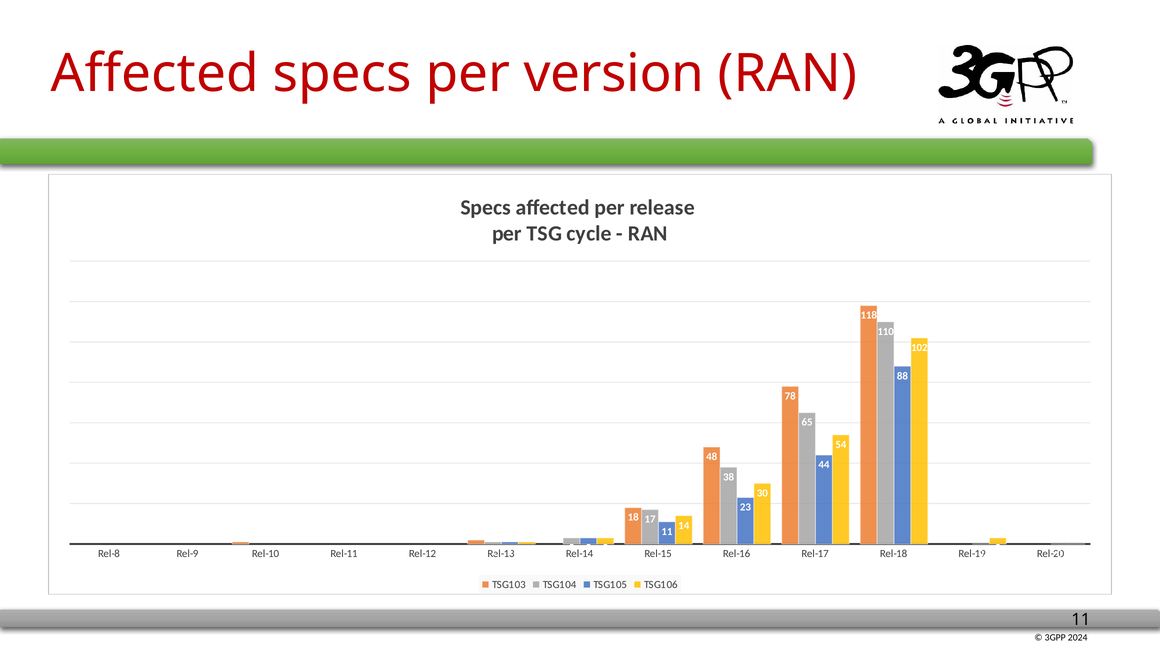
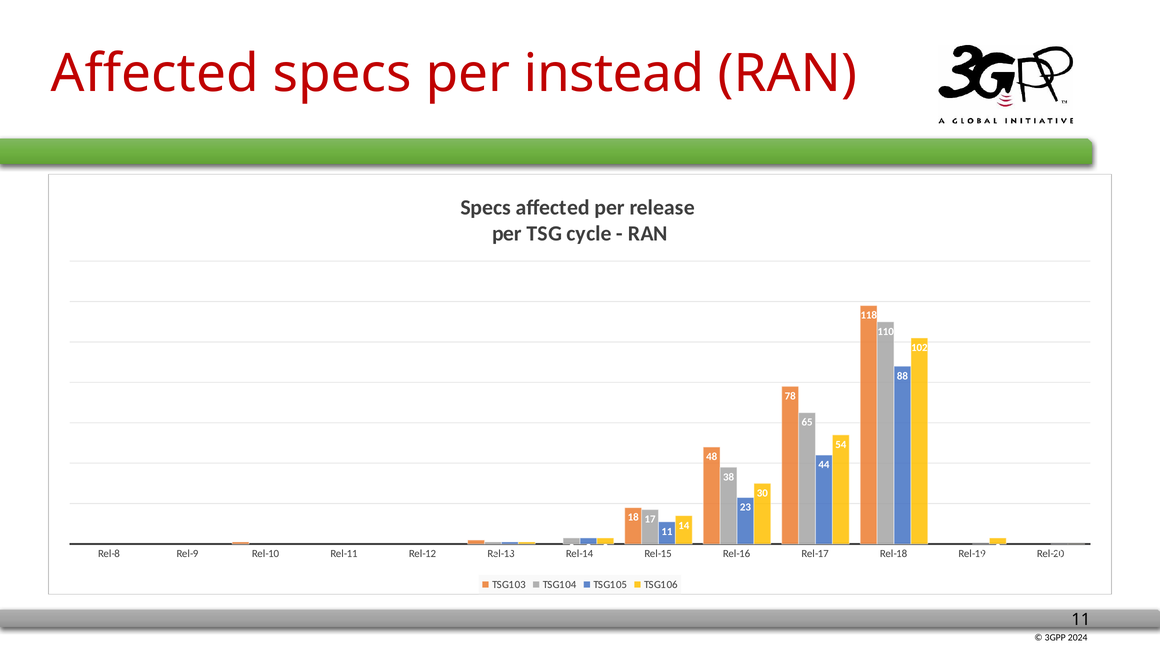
version: version -> instead
